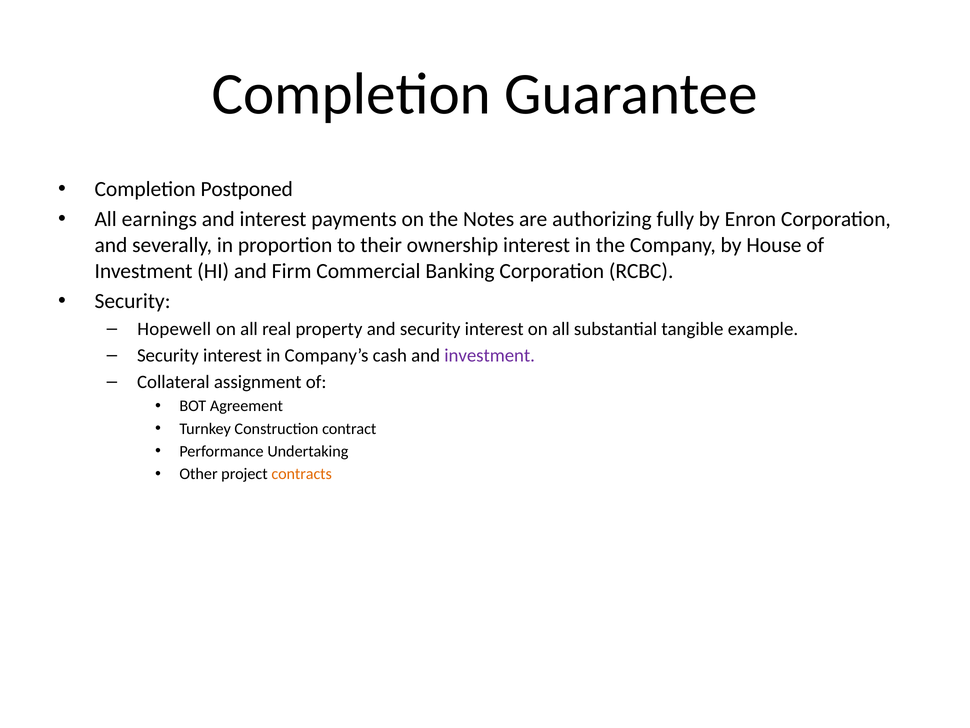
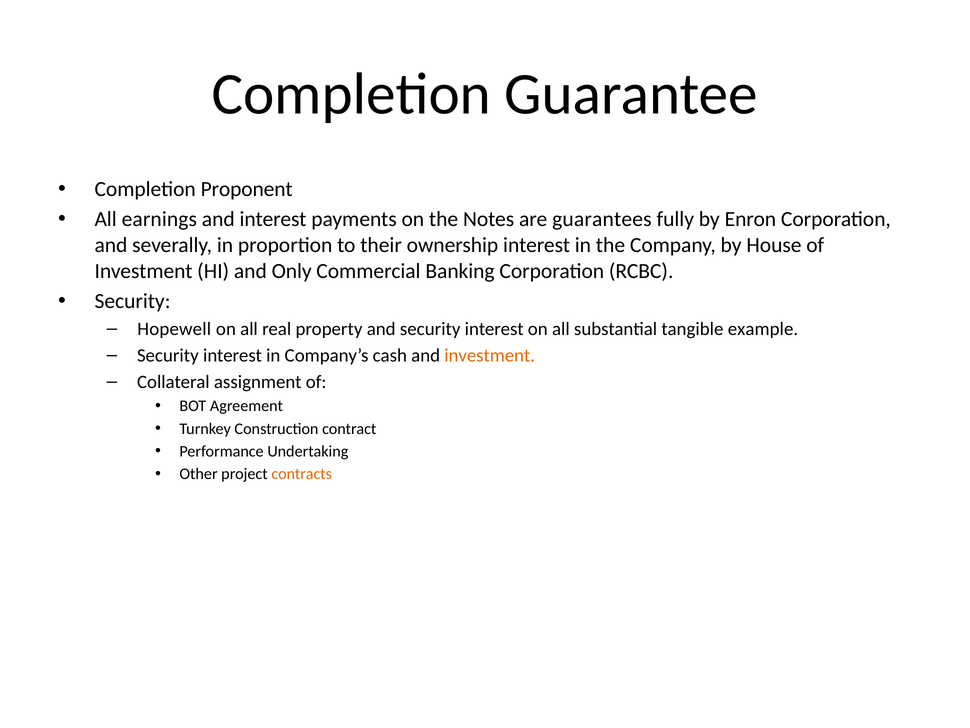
Postponed: Postponed -> Proponent
authorizing: authorizing -> guarantees
Firm: Firm -> Only
investment at (490, 355) colour: purple -> orange
